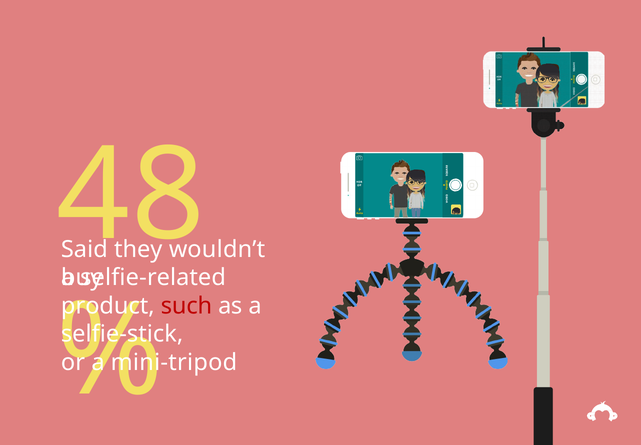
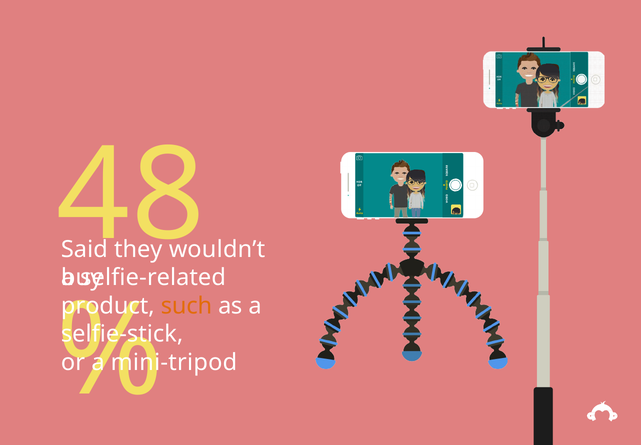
such colour: red -> orange
